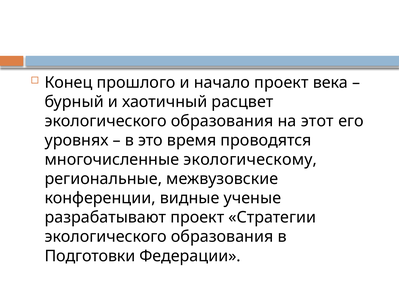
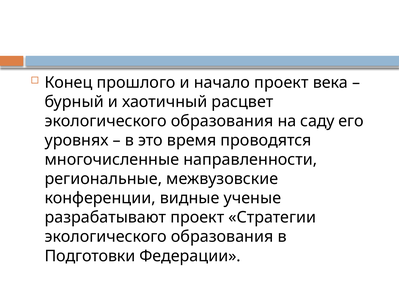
этот: этот -> саду
экологическому: экологическому -> направленности
